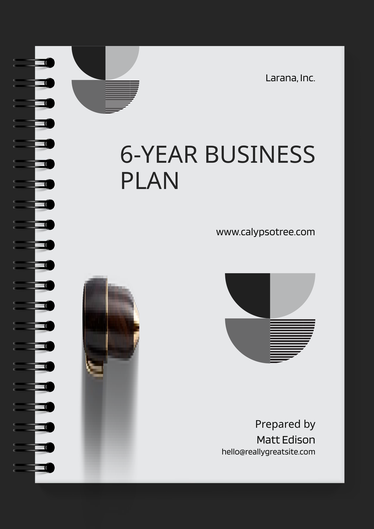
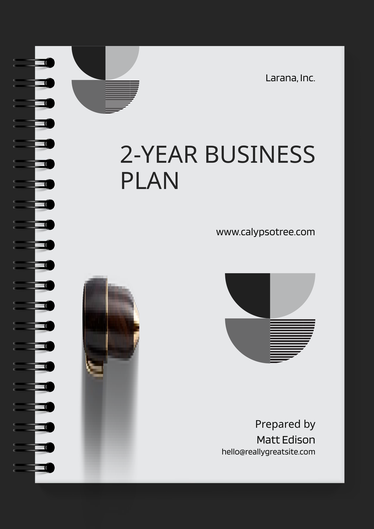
6-YEAR: 6-YEAR -> 2-YEAR
